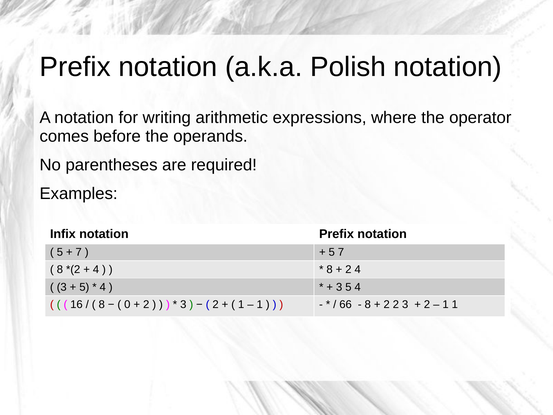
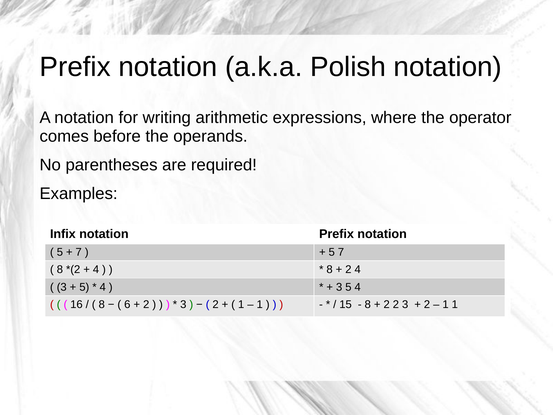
0: 0 -> 6
66: 66 -> 15
